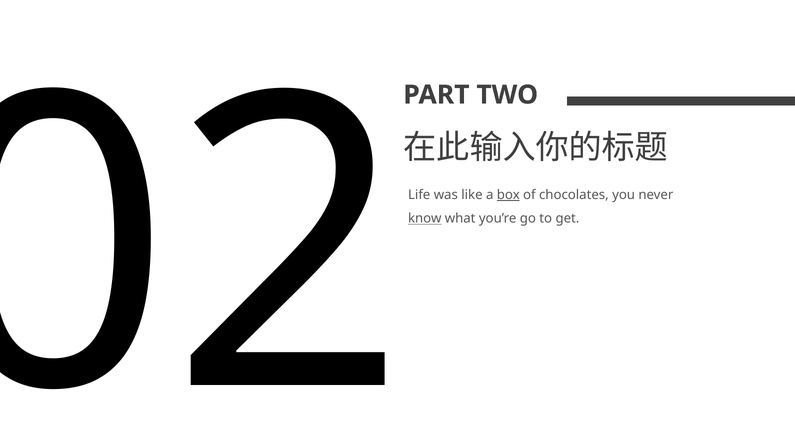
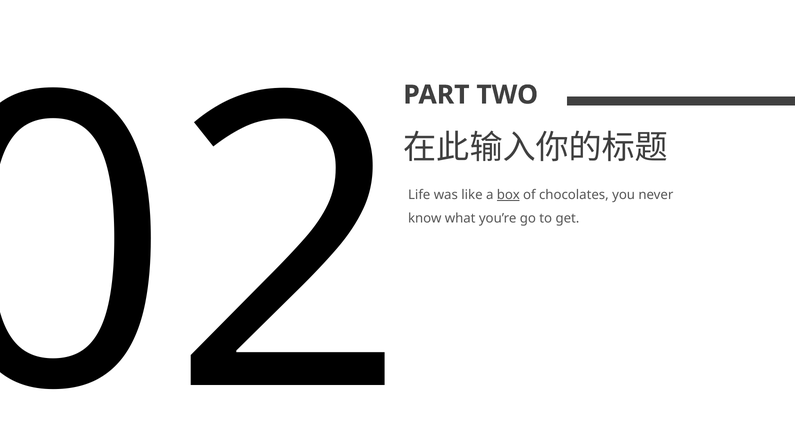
know underline: present -> none
